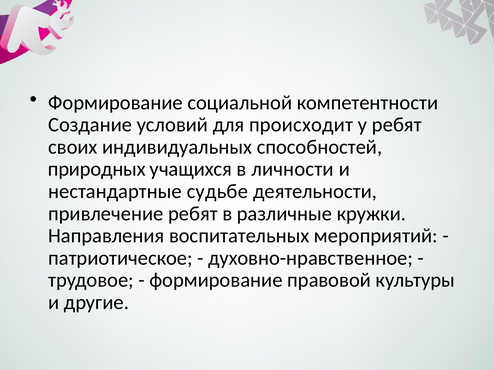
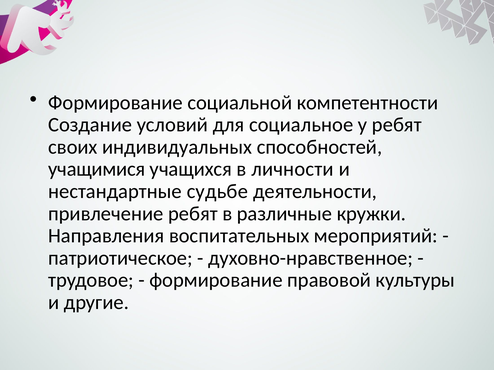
происходит: происходит -> социальное
природных: природных -> учащимися
